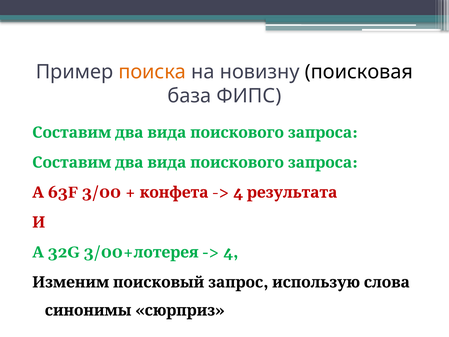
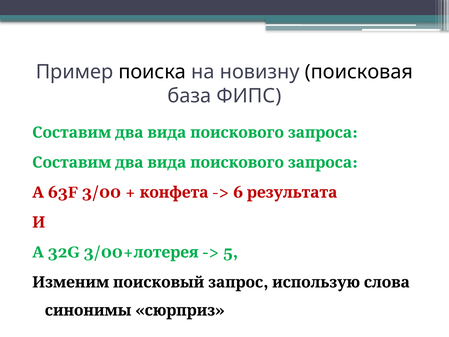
поиска colour: orange -> black
4 at (238, 192): 4 -> 6
4 at (231, 252): 4 -> 5
